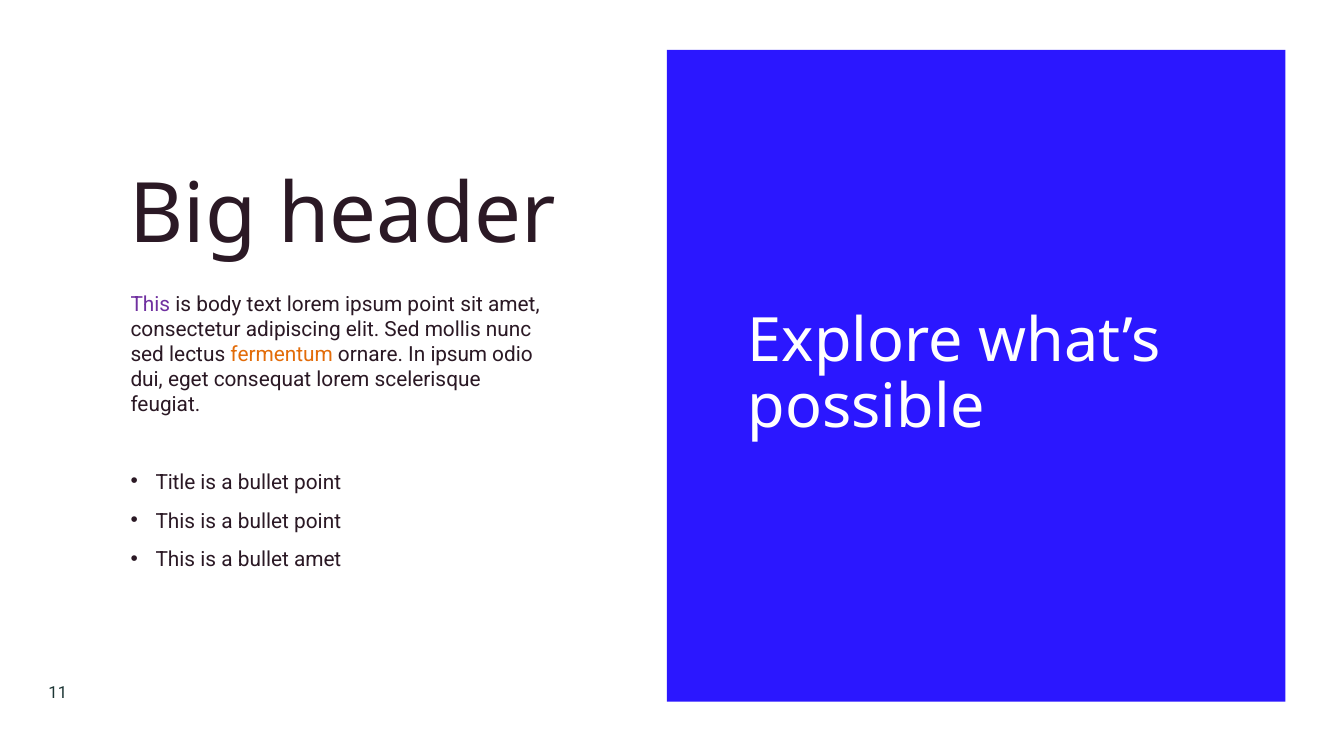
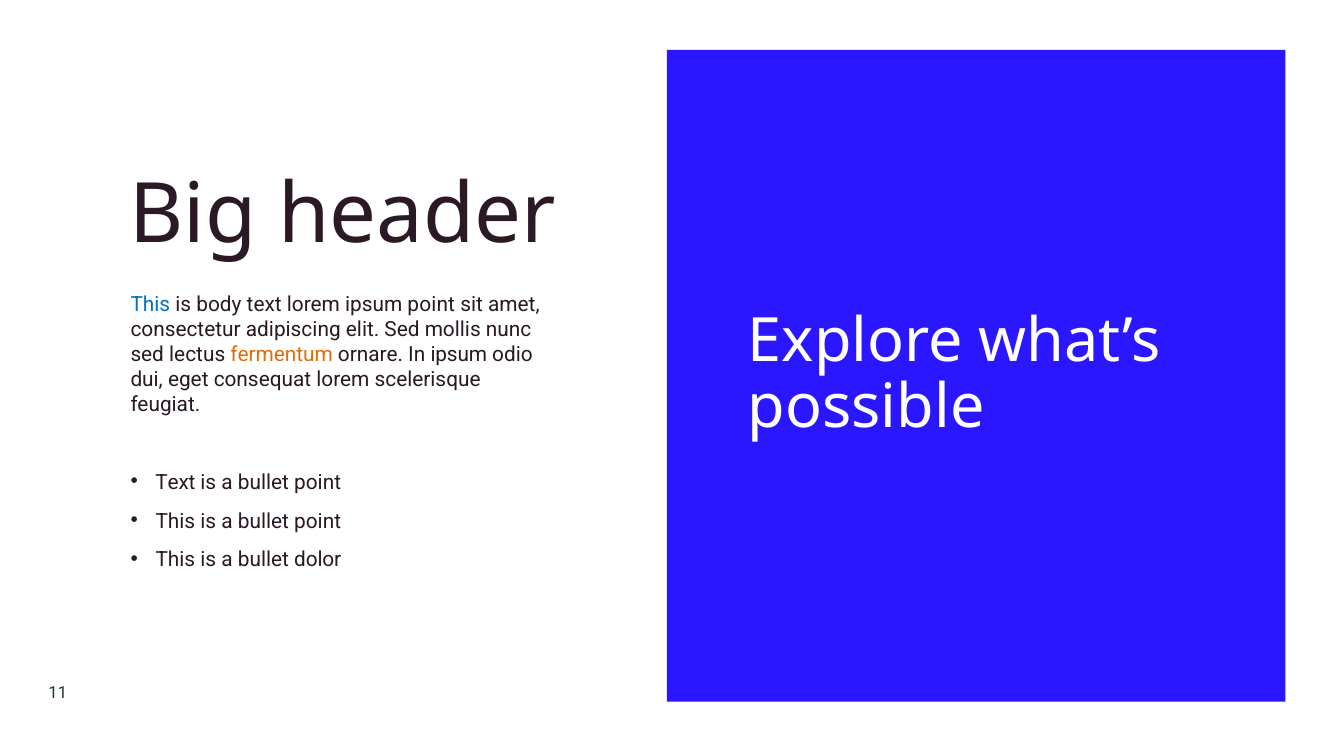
This at (150, 305) colour: purple -> blue
Title at (175, 482): Title -> Text
bullet amet: amet -> dolor
